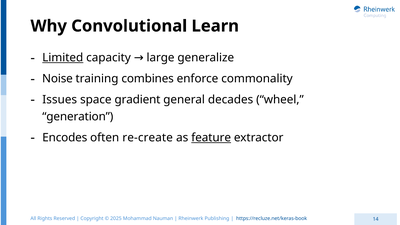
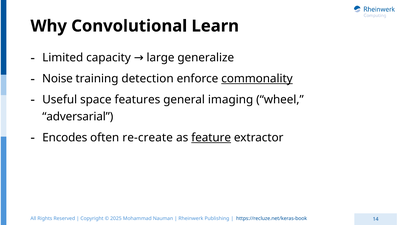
Limited underline: present -> none
combines: combines -> detection
commonality underline: none -> present
Issues: Issues -> Useful
gradient: gradient -> features
decades: decades -> imaging
generation: generation -> adversarial
